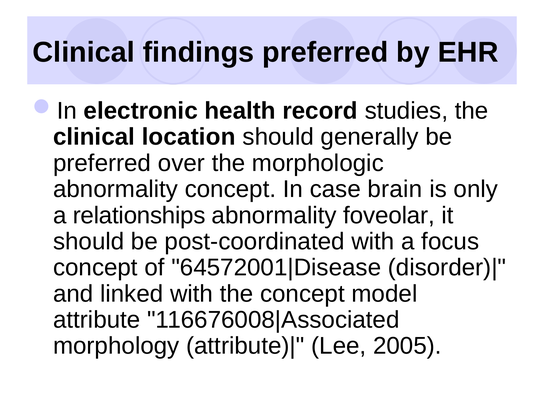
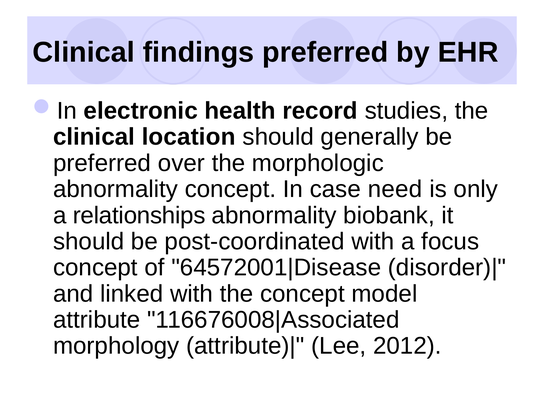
brain: brain -> need
foveolar: foveolar -> biobank
2005: 2005 -> 2012
